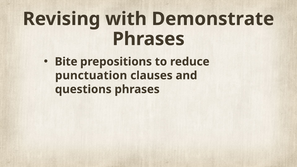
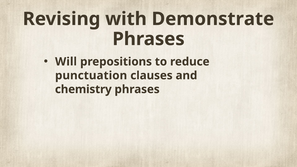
Bite: Bite -> Will
questions: questions -> chemistry
